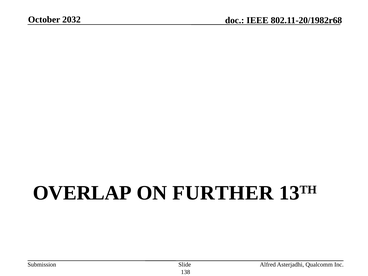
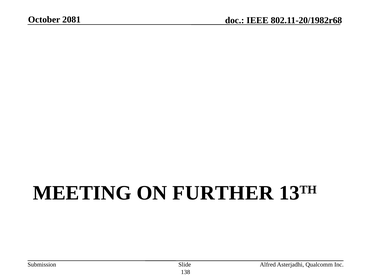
2032: 2032 -> 2081
OVERLAP: OVERLAP -> MEETING
